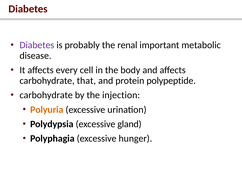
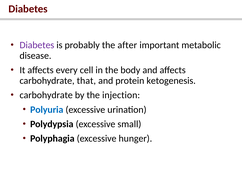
renal: renal -> after
polypeptide: polypeptide -> ketogenesis
Polyuria colour: orange -> blue
gland: gland -> small
